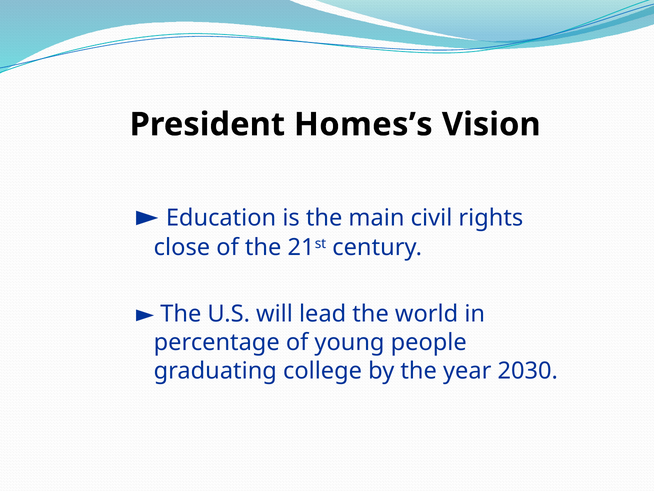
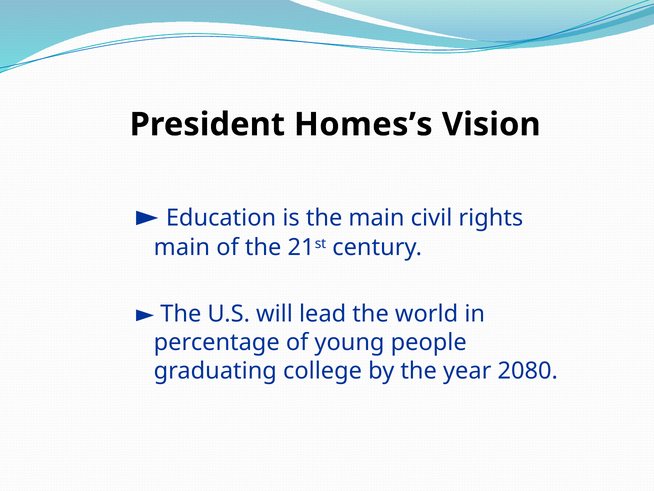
close at (182, 247): close -> main
2030: 2030 -> 2080
